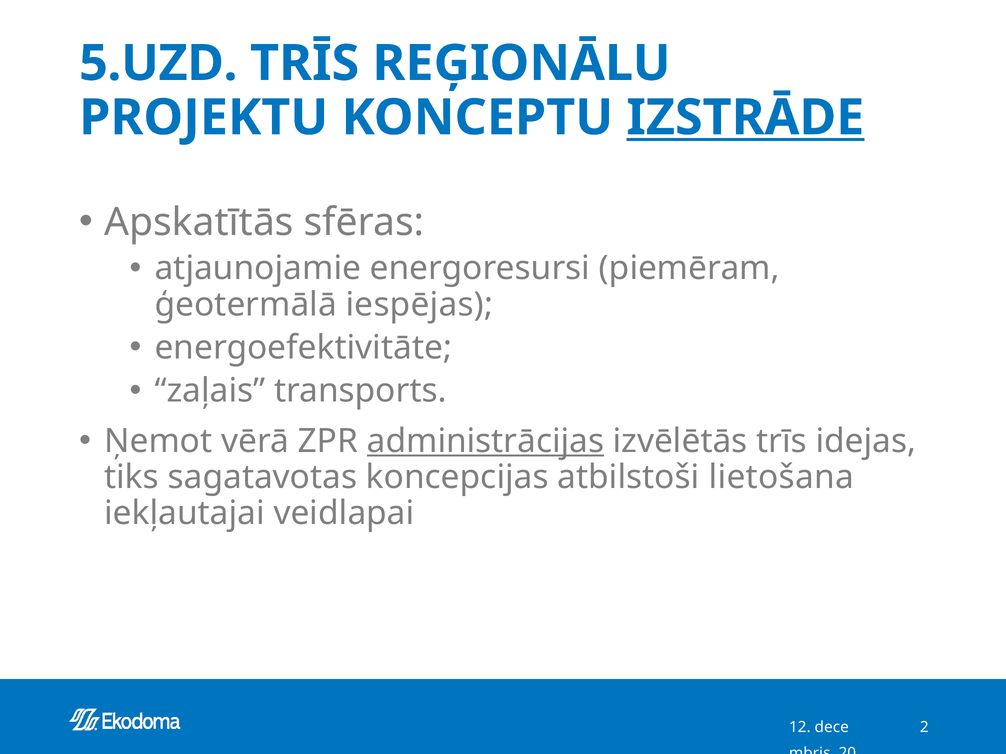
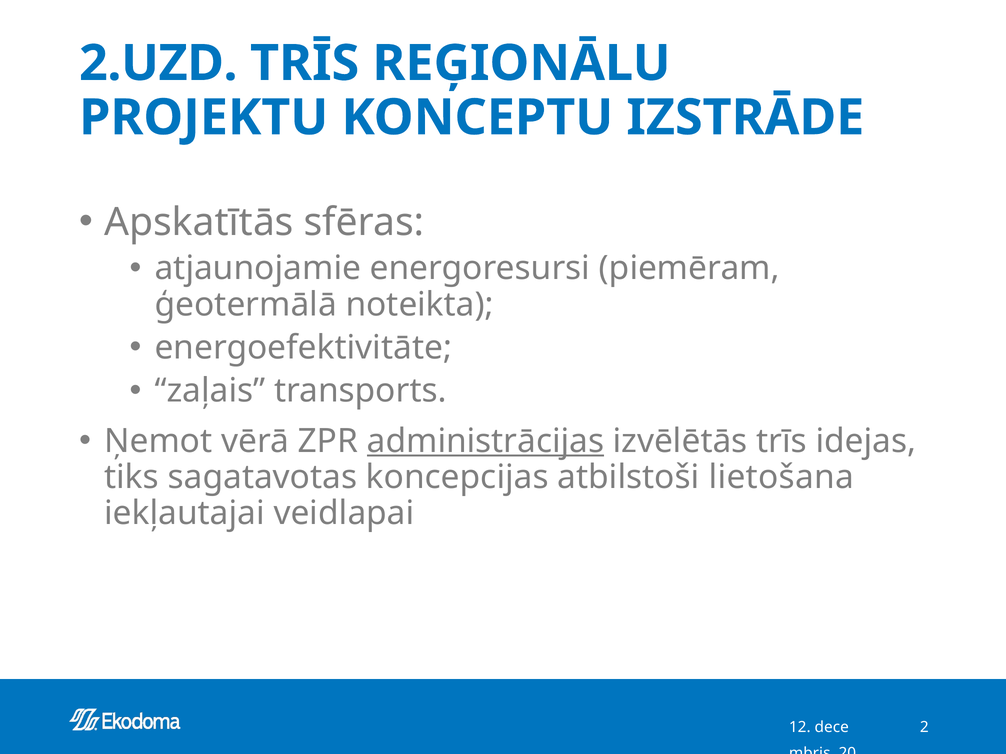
5.UZD: 5.UZD -> 2.UZD
IZSTRĀDE underline: present -> none
iespējas: iespējas -> noteikta
